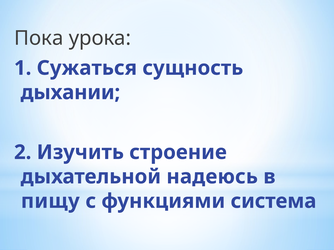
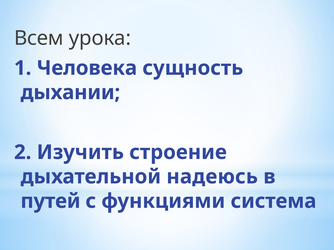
Пока: Пока -> Всем
Сужаться: Сужаться -> Человека
пищу: пищу -> путей
